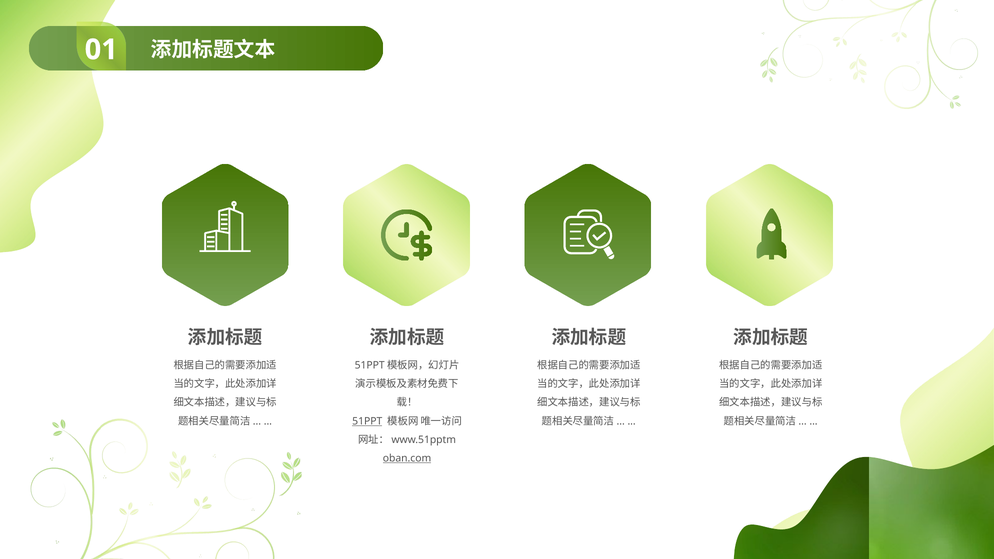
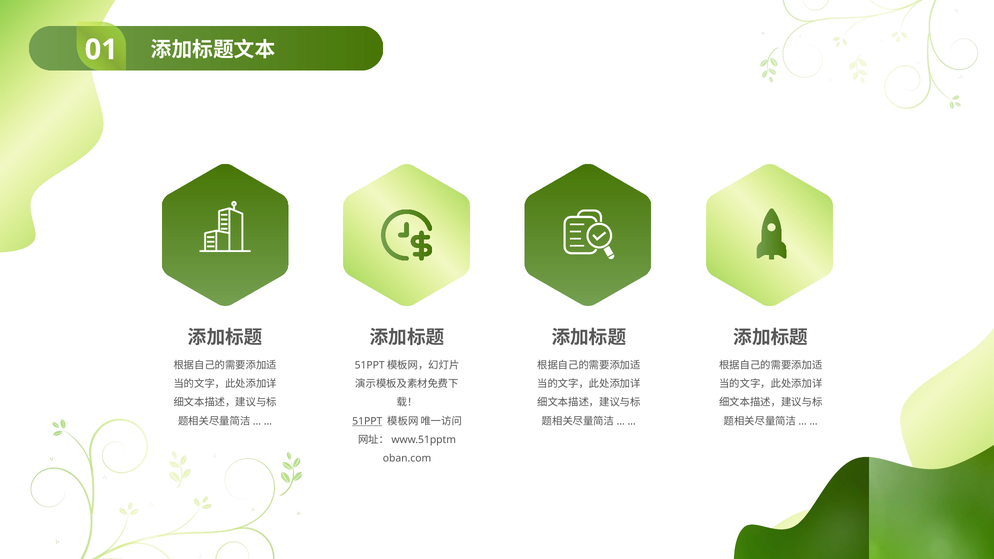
oban.com underline: present -> none
